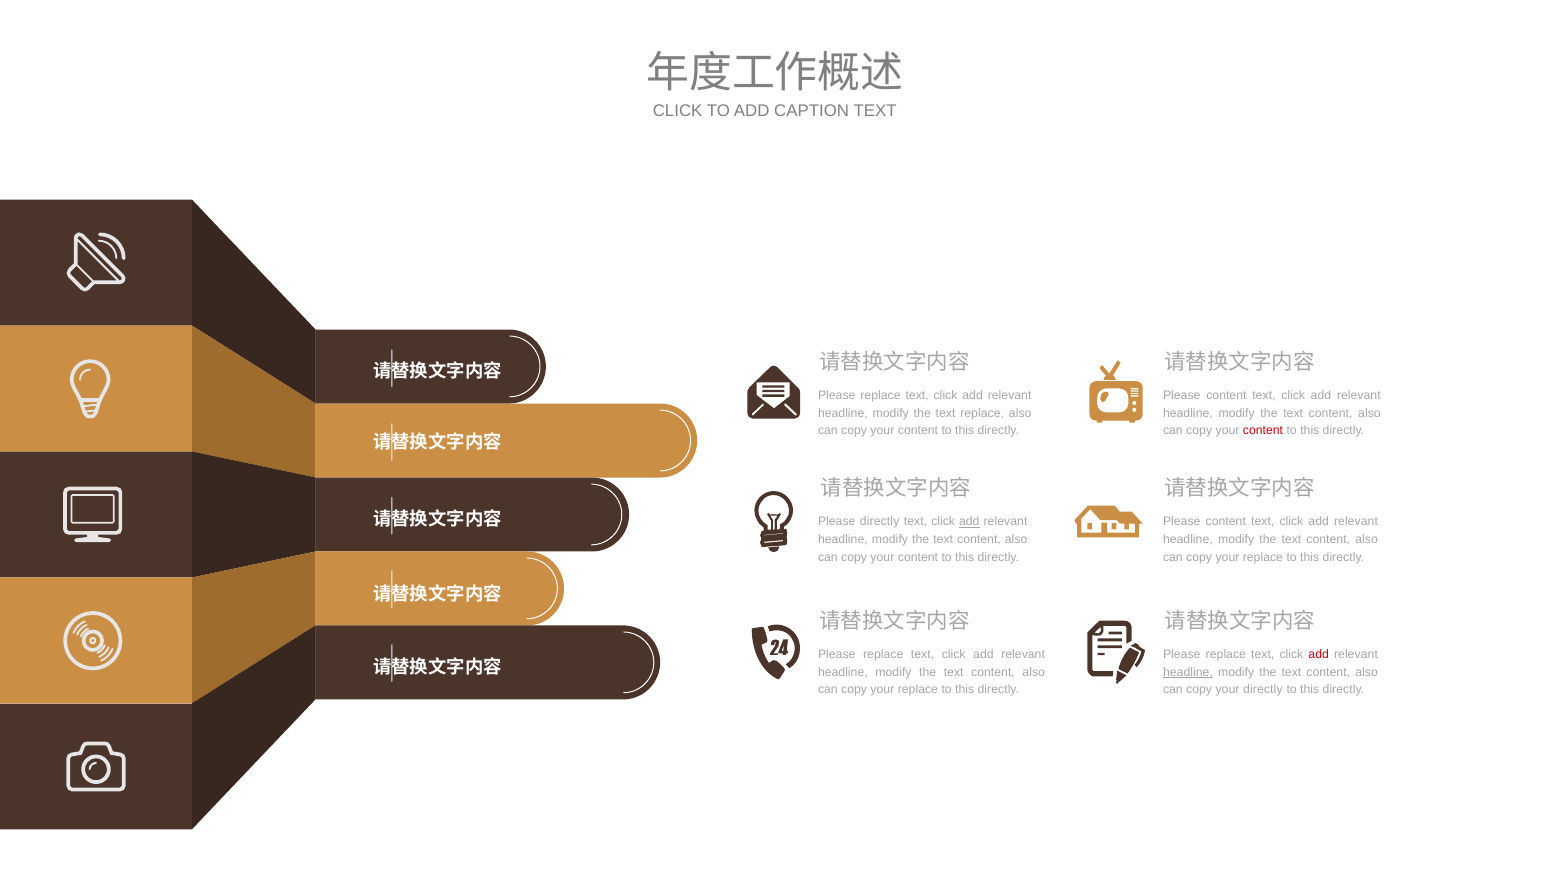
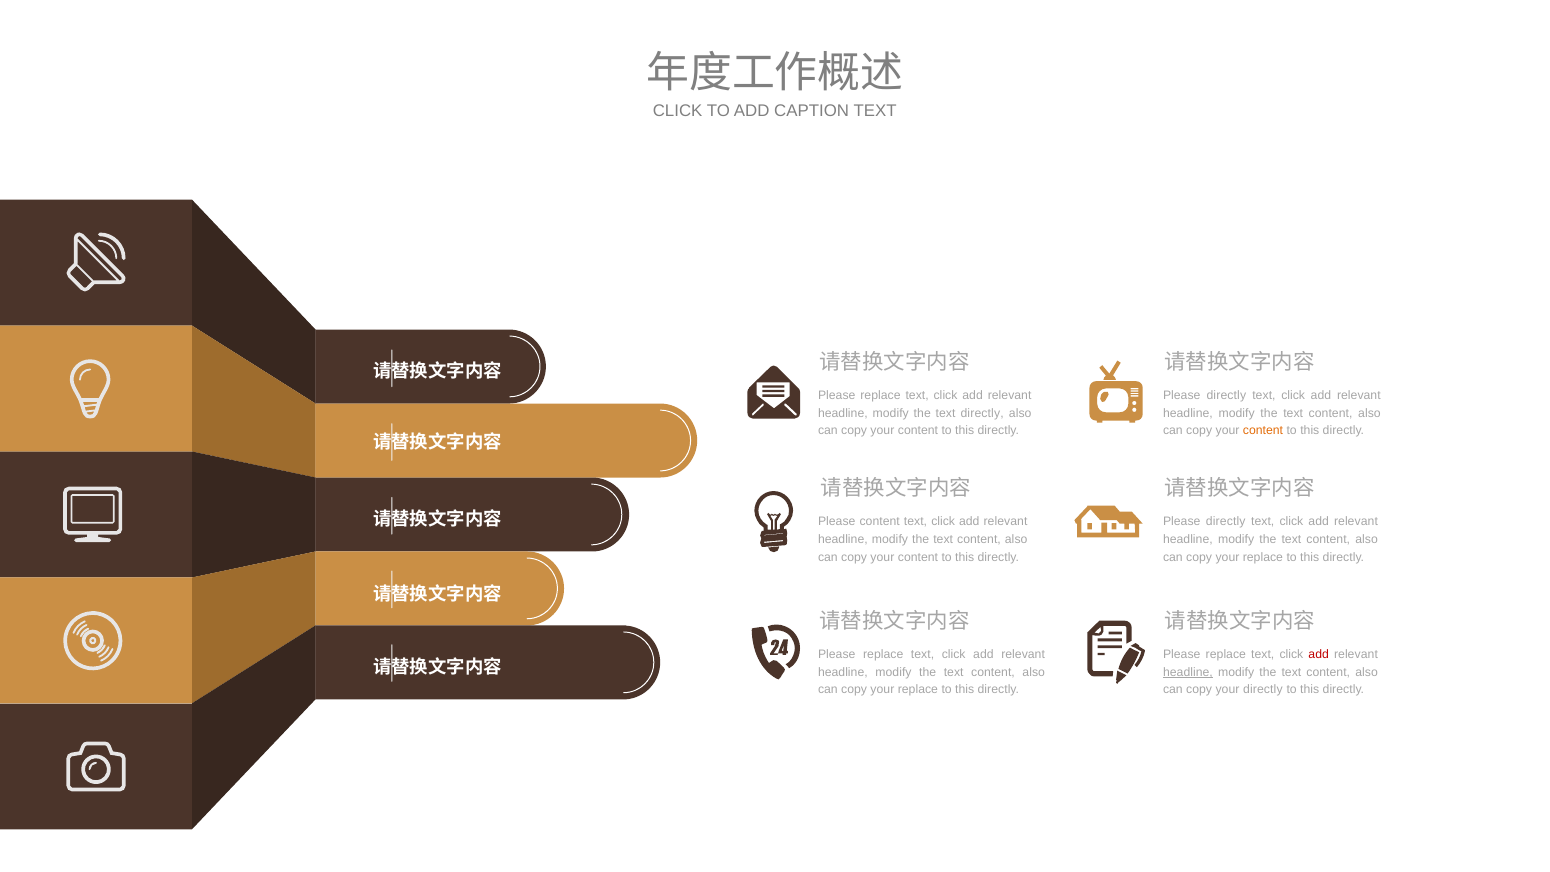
content at (1226, 395): content -> directly
text replace: replace -> directly
content at (1263, 431) colour: red -> orange
Please directly: directly -> content
add at (969, 522) underline: present -> none
content at (1226, 522): content -> directly
